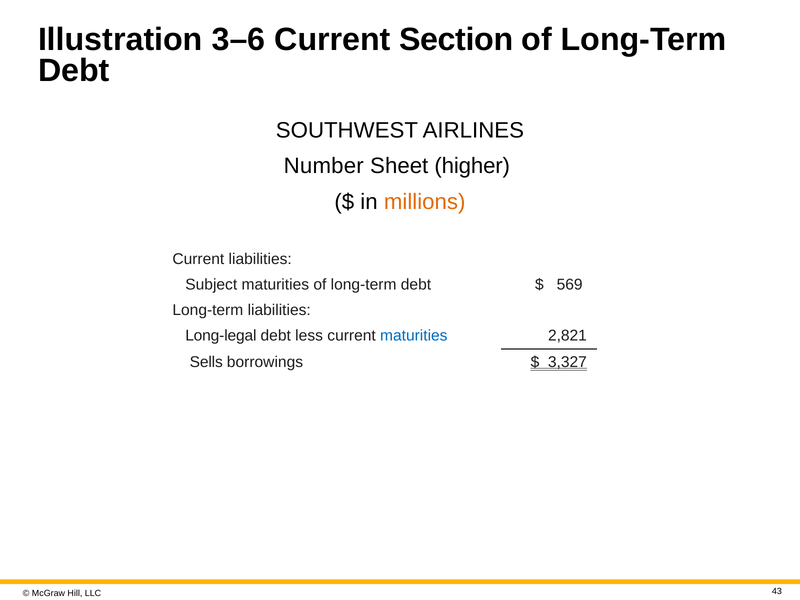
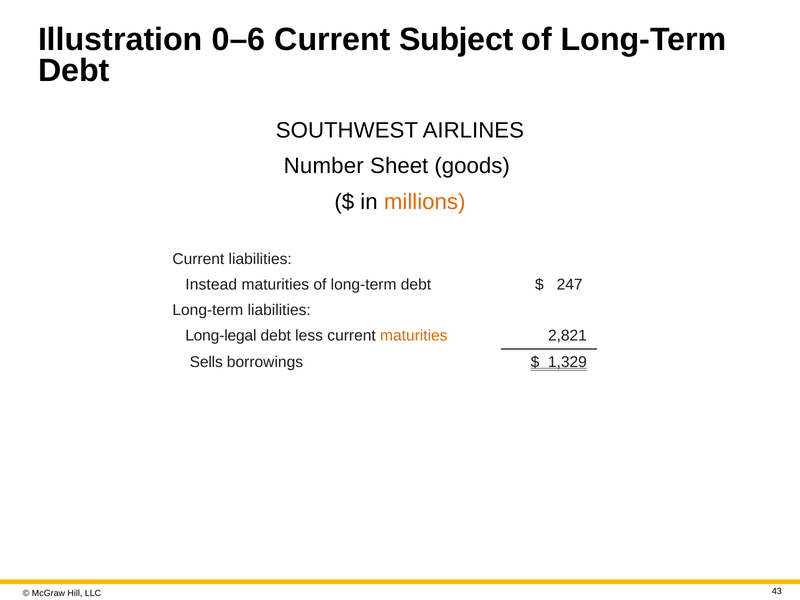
3–6: 3–6 -> 0–6
Section: Section -> Subject
higher: higher -> goods
Subject: Subject -> Instead
569: 569 -> 247
maturities at (414, 336) colour: blue -> orange
3,327: 3,327 -> 1,329
